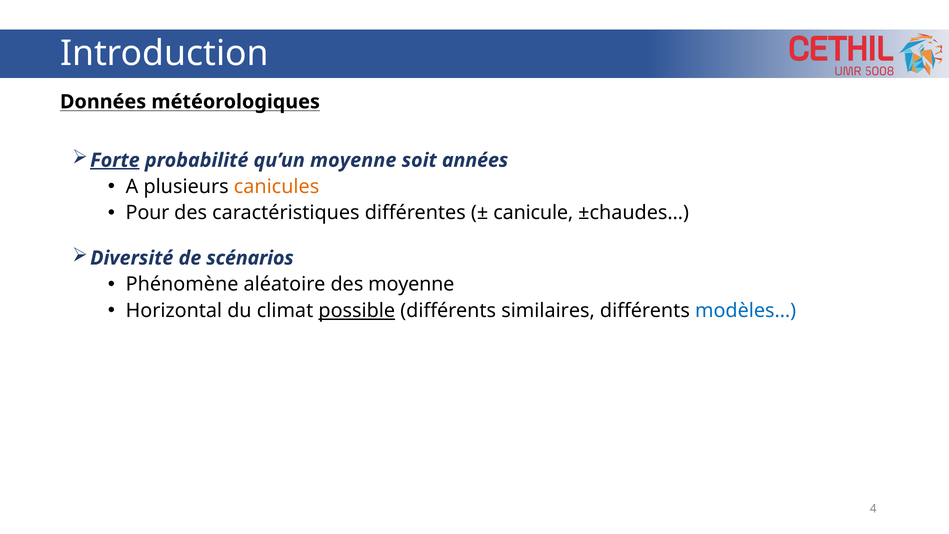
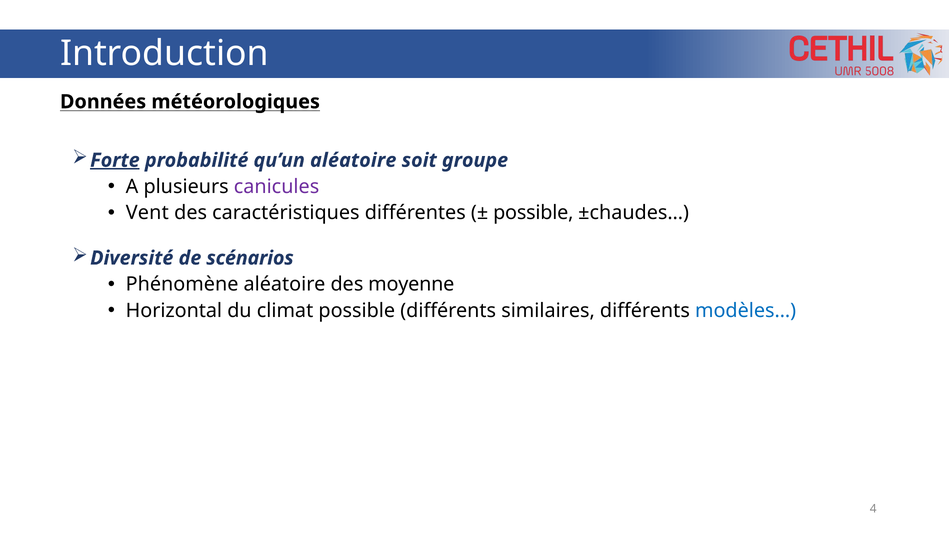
qu’un moyenne: moyenne -> aléatoire
années: années -> groupe
canicules colour: orange -> purple
Pour: Pour -> Vent
canicule at (533, 213): canicule -> possible
possible at (357, 311) underline: present -> none
